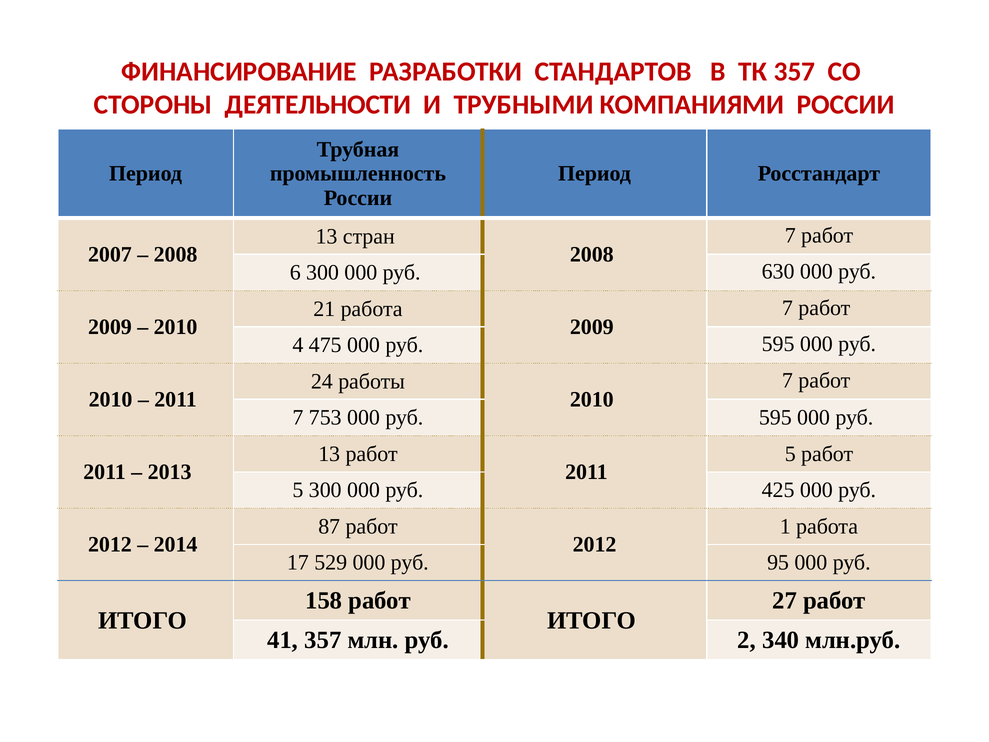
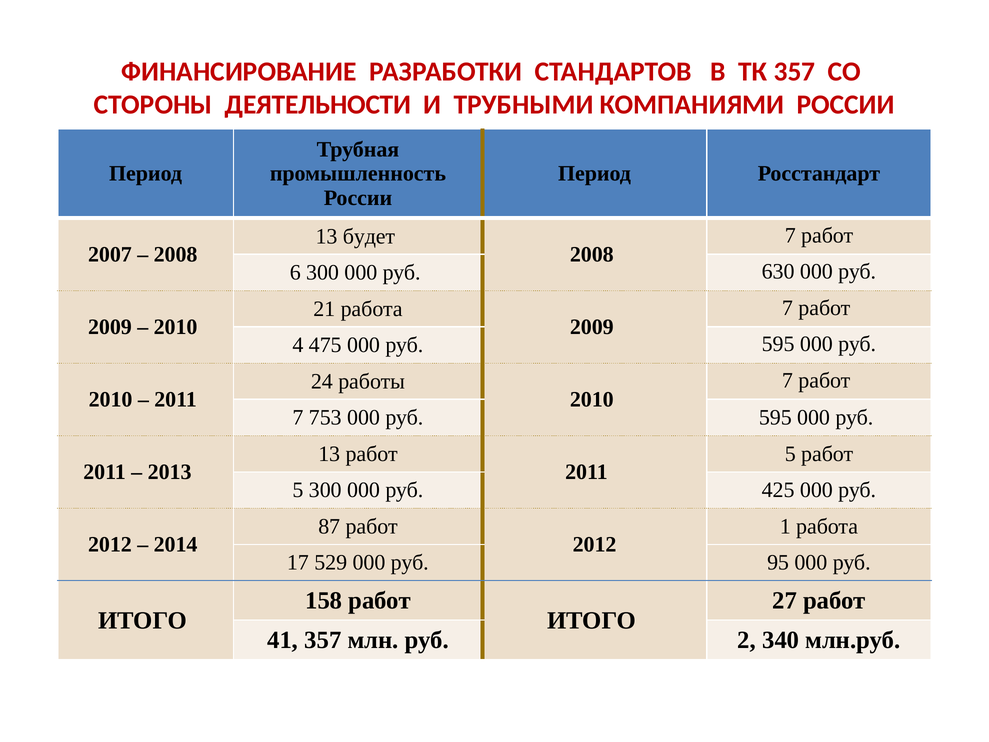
стран: стран -> будет
